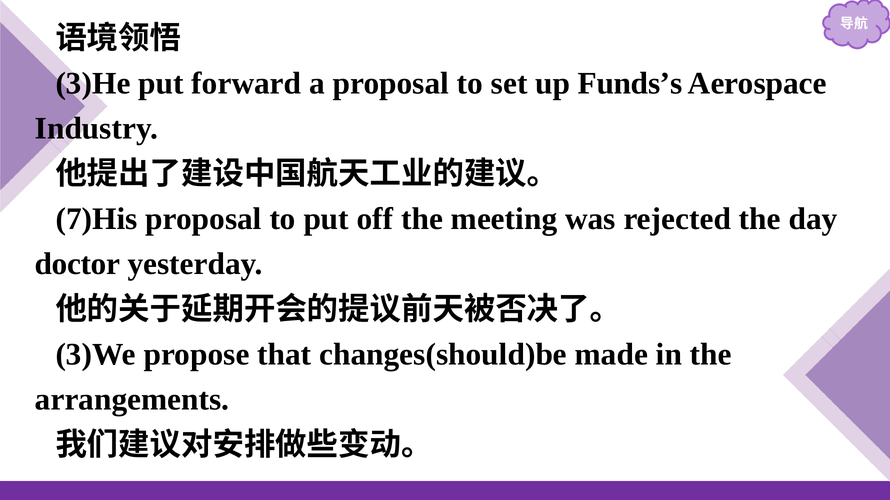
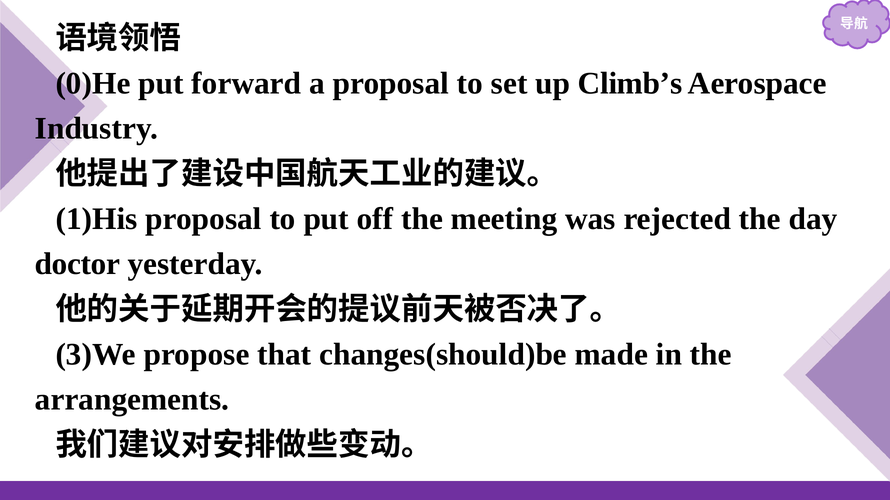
3)He: 3)He -> 0)He
Funds’s: Funds’s -> Climb’s
7)His: 7)His -> 1)His
